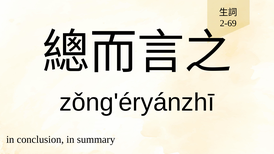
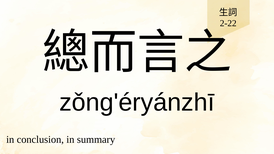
2-69: 2-69 -> 2-22
